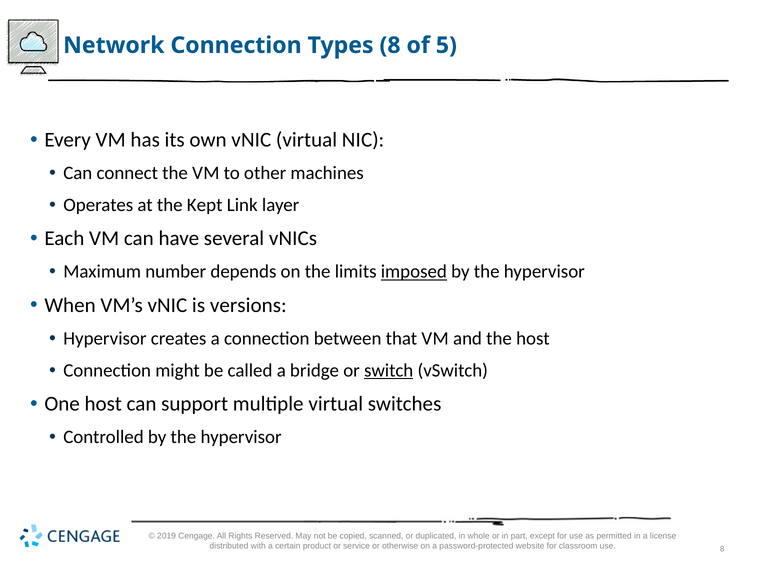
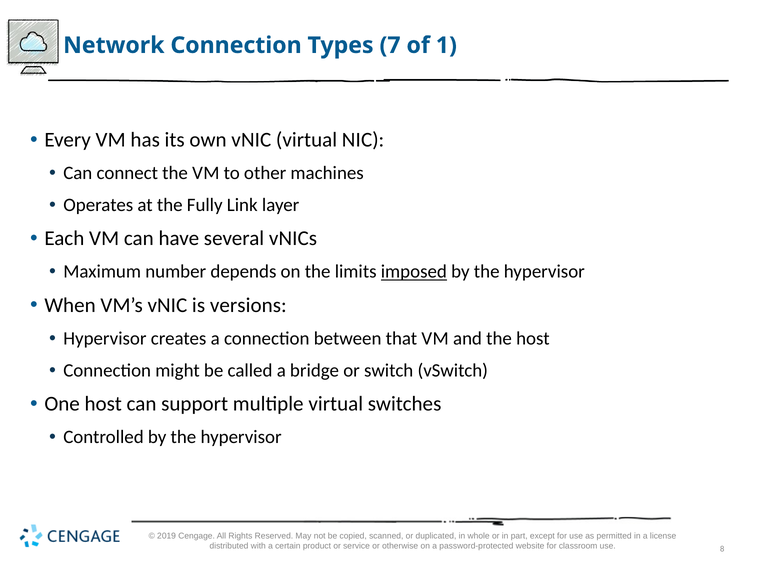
Types 8: 8 -> 7
5: 5 -> 1
Kept: Kept -> Fully
switch underline: present -> none
